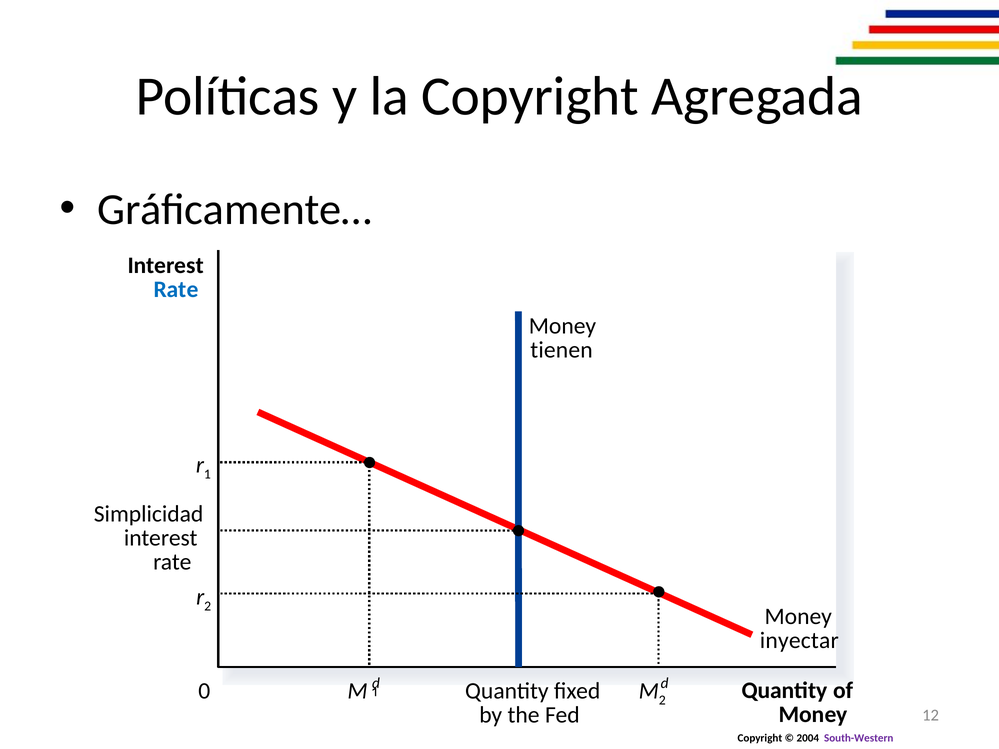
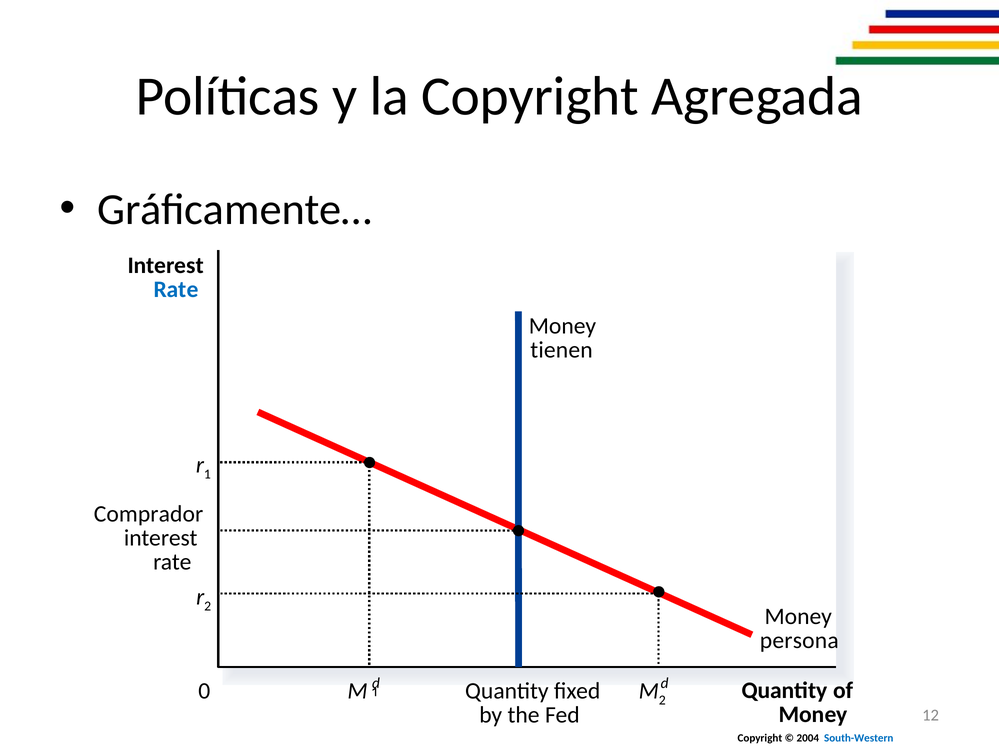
Simplicidad: Simplicidad -> Comprador
inyectar: inyectar -> persona
South-Western colour: purple -> blue
